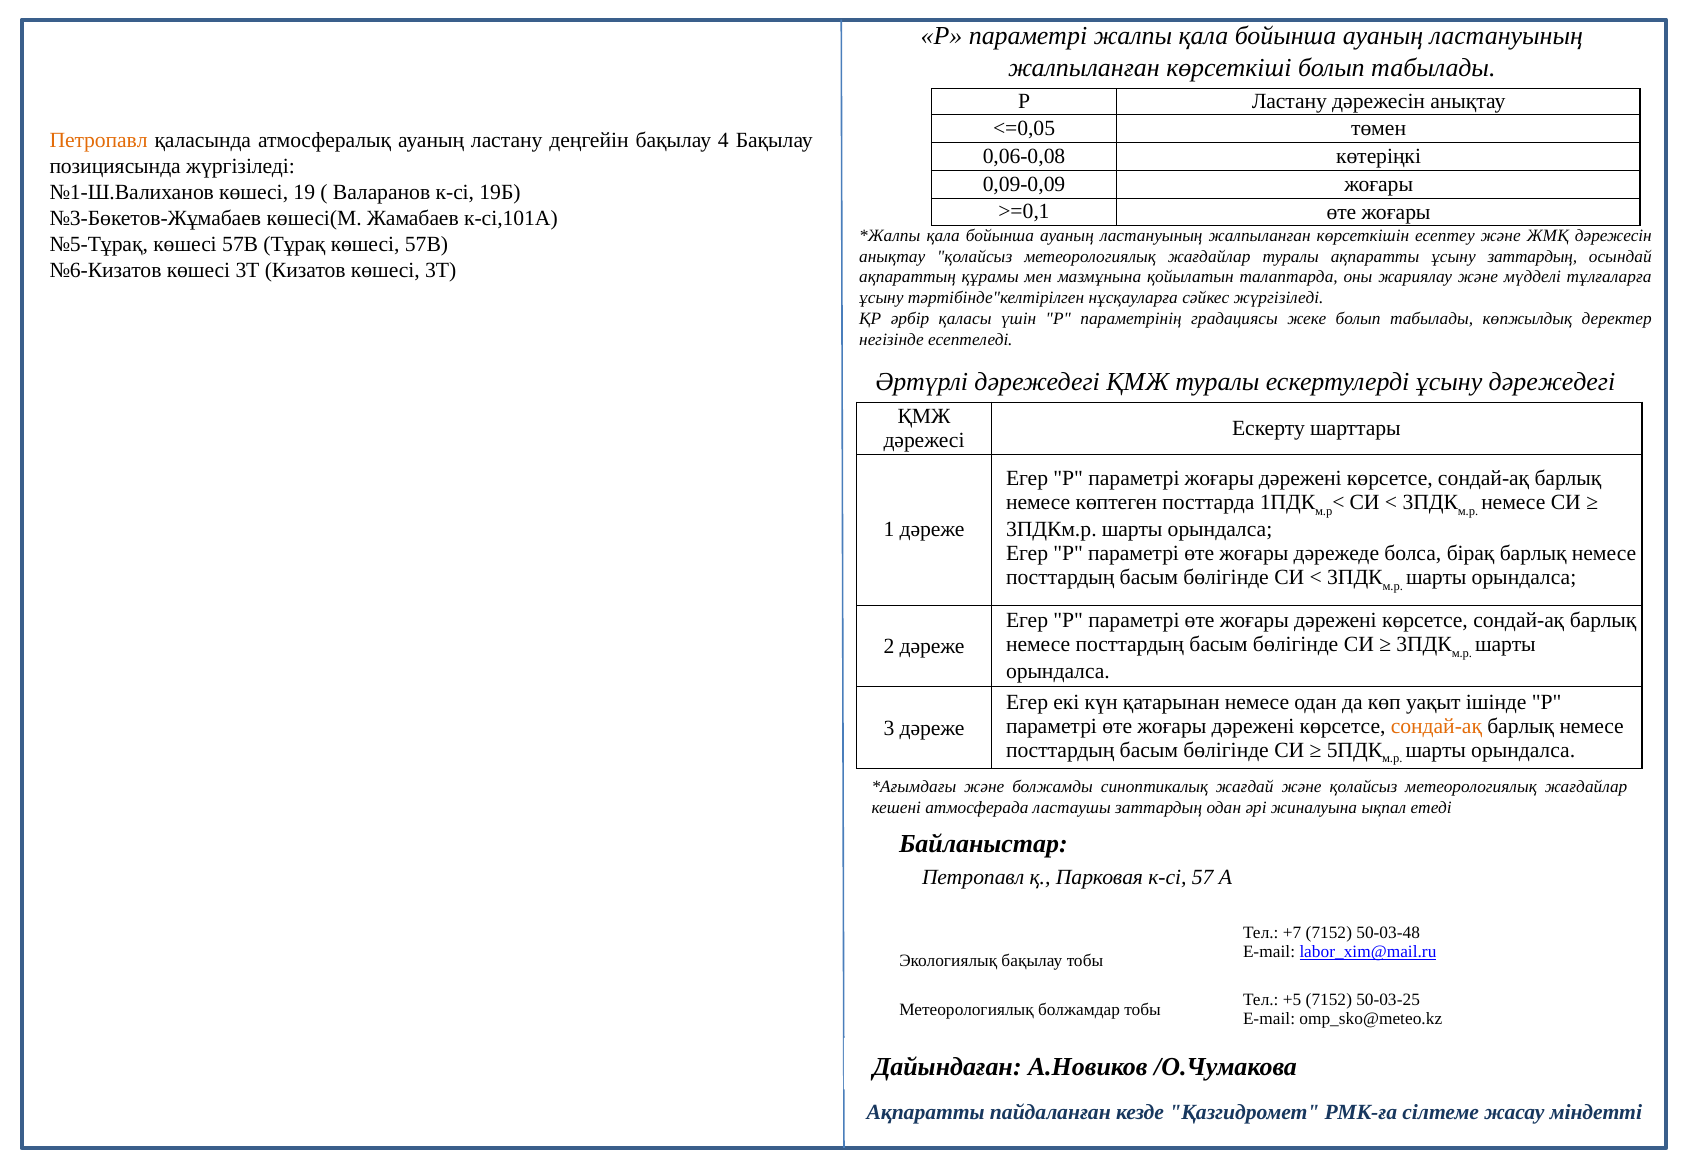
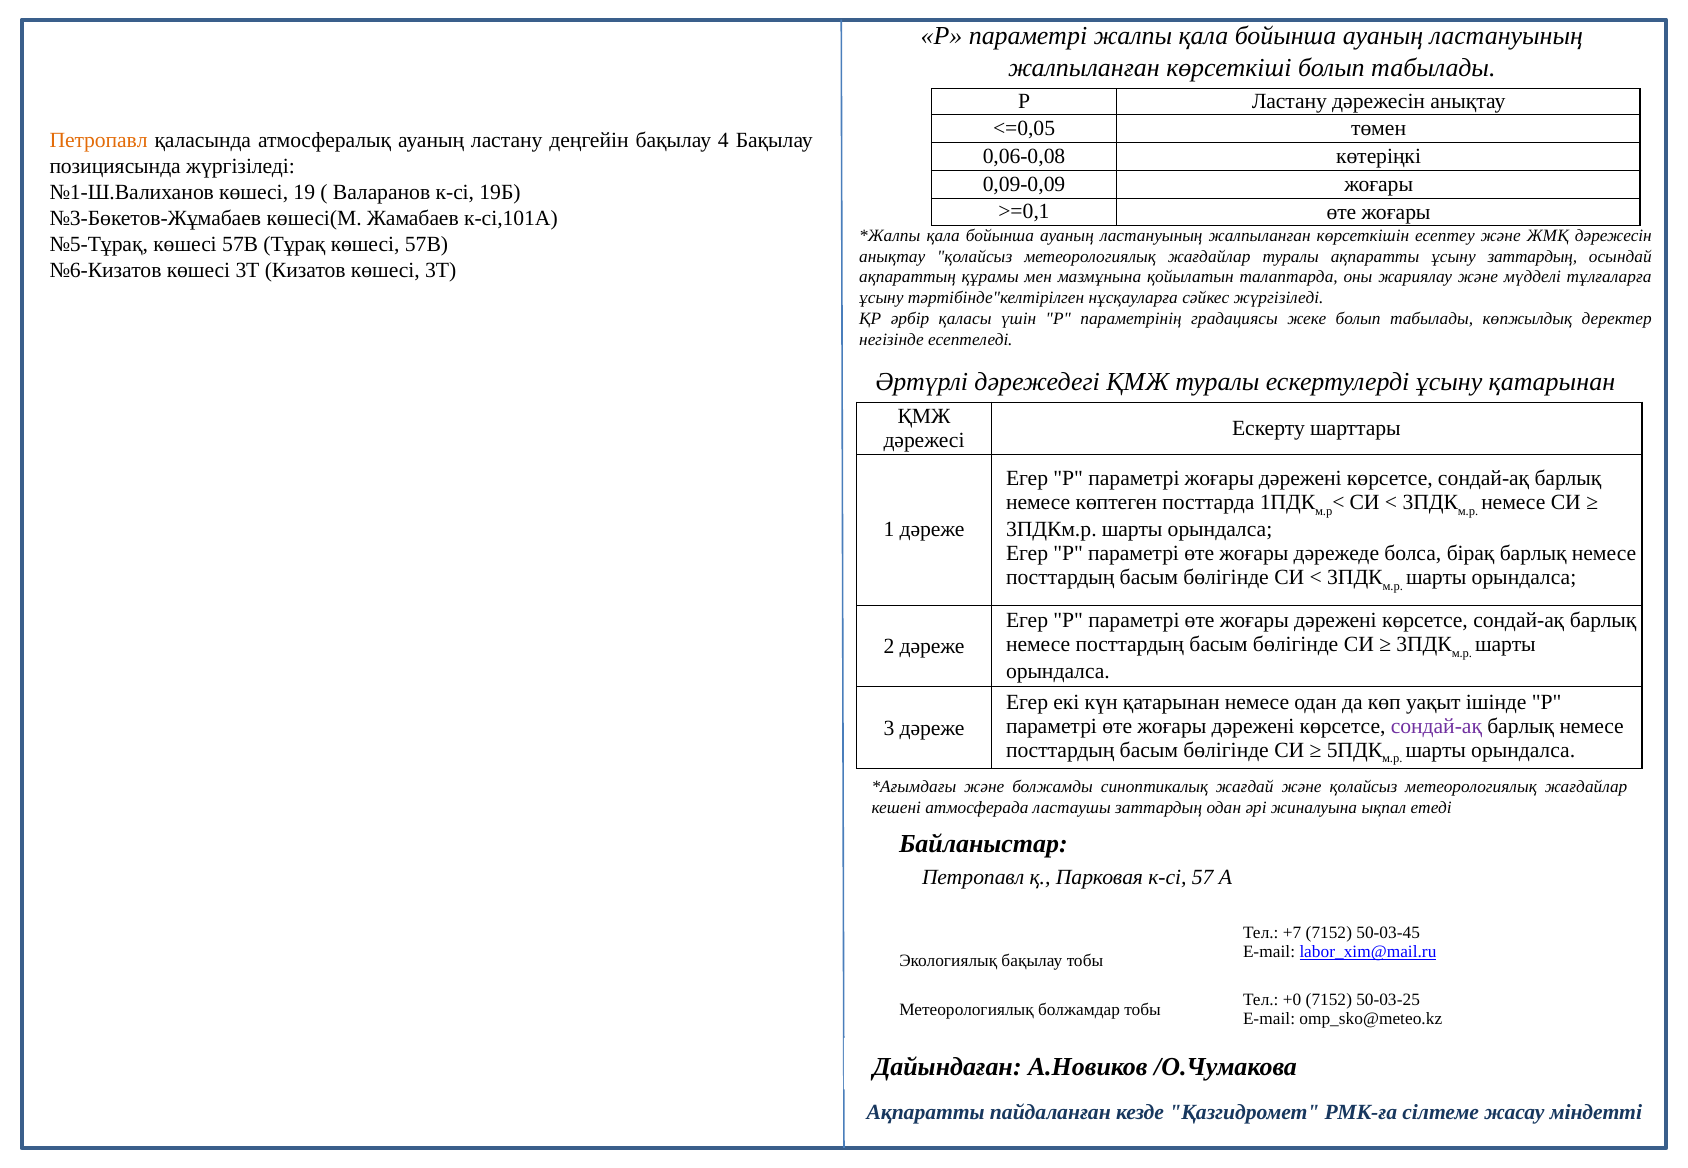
ұсыну дәрежедегі: дәрежедегі -> қатарынан
сондай-ақ at (1436, 727) colour: orange -> purple
50-03-48: 50-03-48 -> 50-03-45
+5: +5 -> +0
